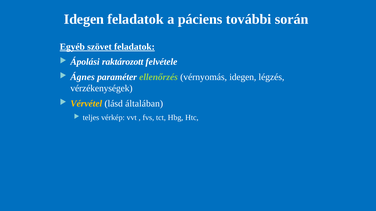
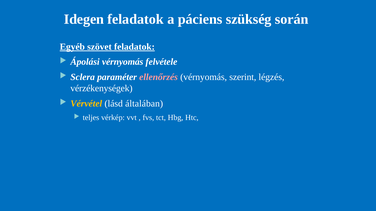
további: további -> szükség
Ápolási raktározott: raktározott -> vérnyomás
Ágnes: Ágnes -> Sclera
ellenőrzés colour: light green -> pink
vérnyomás idegen: idegen -> szerint
